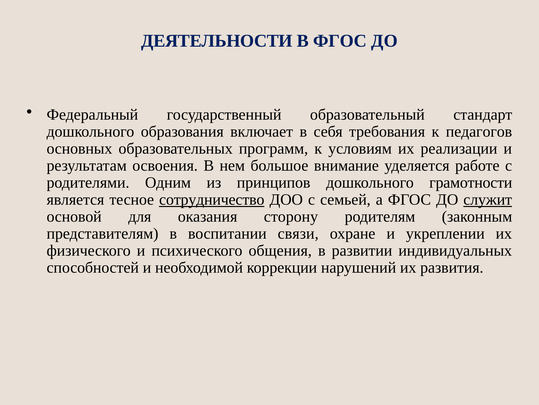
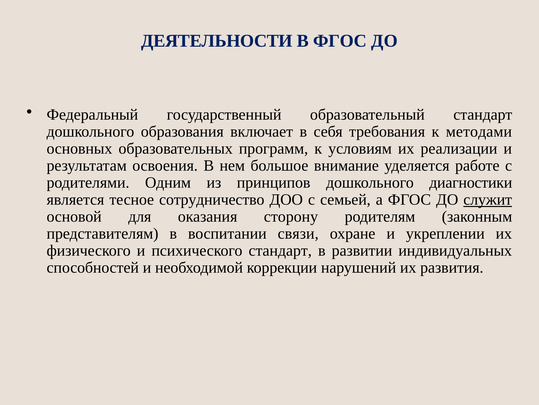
педагогов: педагогов -> методами
грамотности: грамотности -> диагностики
сотрудничество underline: present -> none
психического общения: общения -> стандарт
